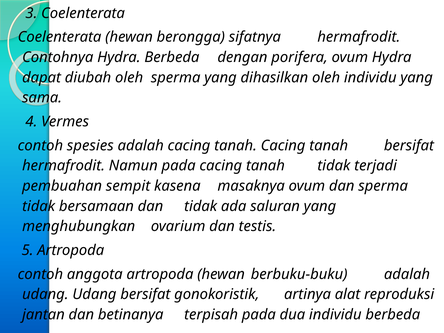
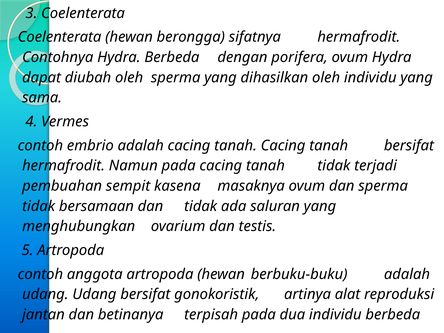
spesies: spesies -> embrio
